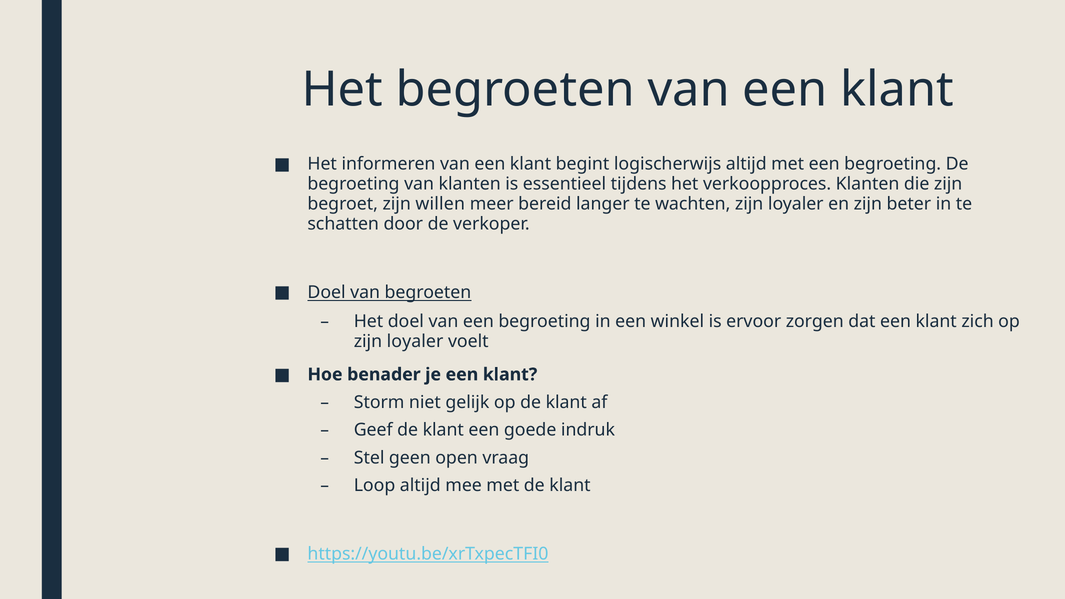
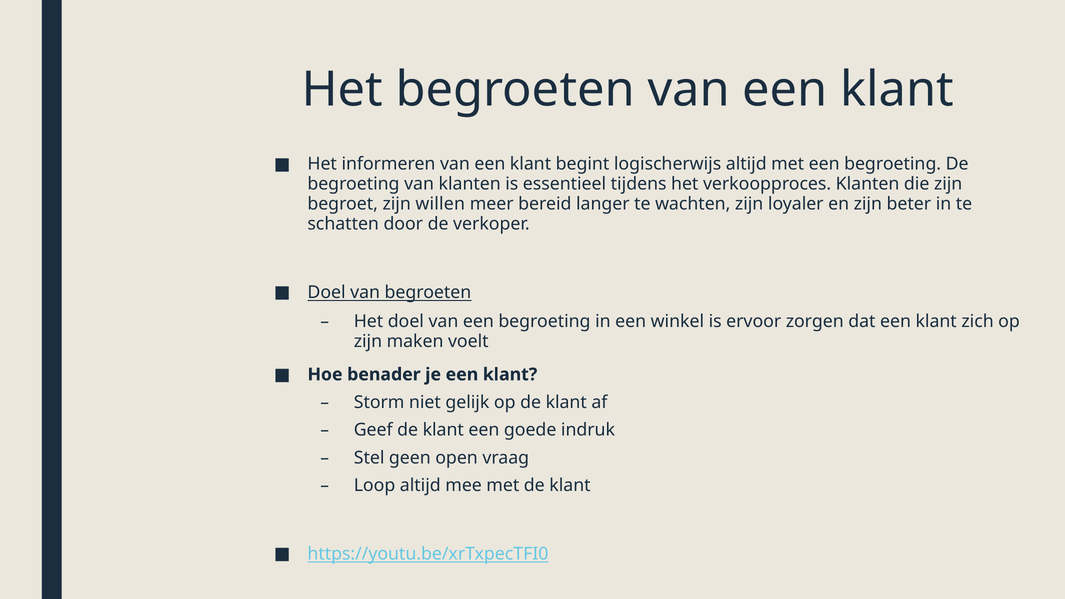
loyaler at (415, 341): loyaler -> maken
